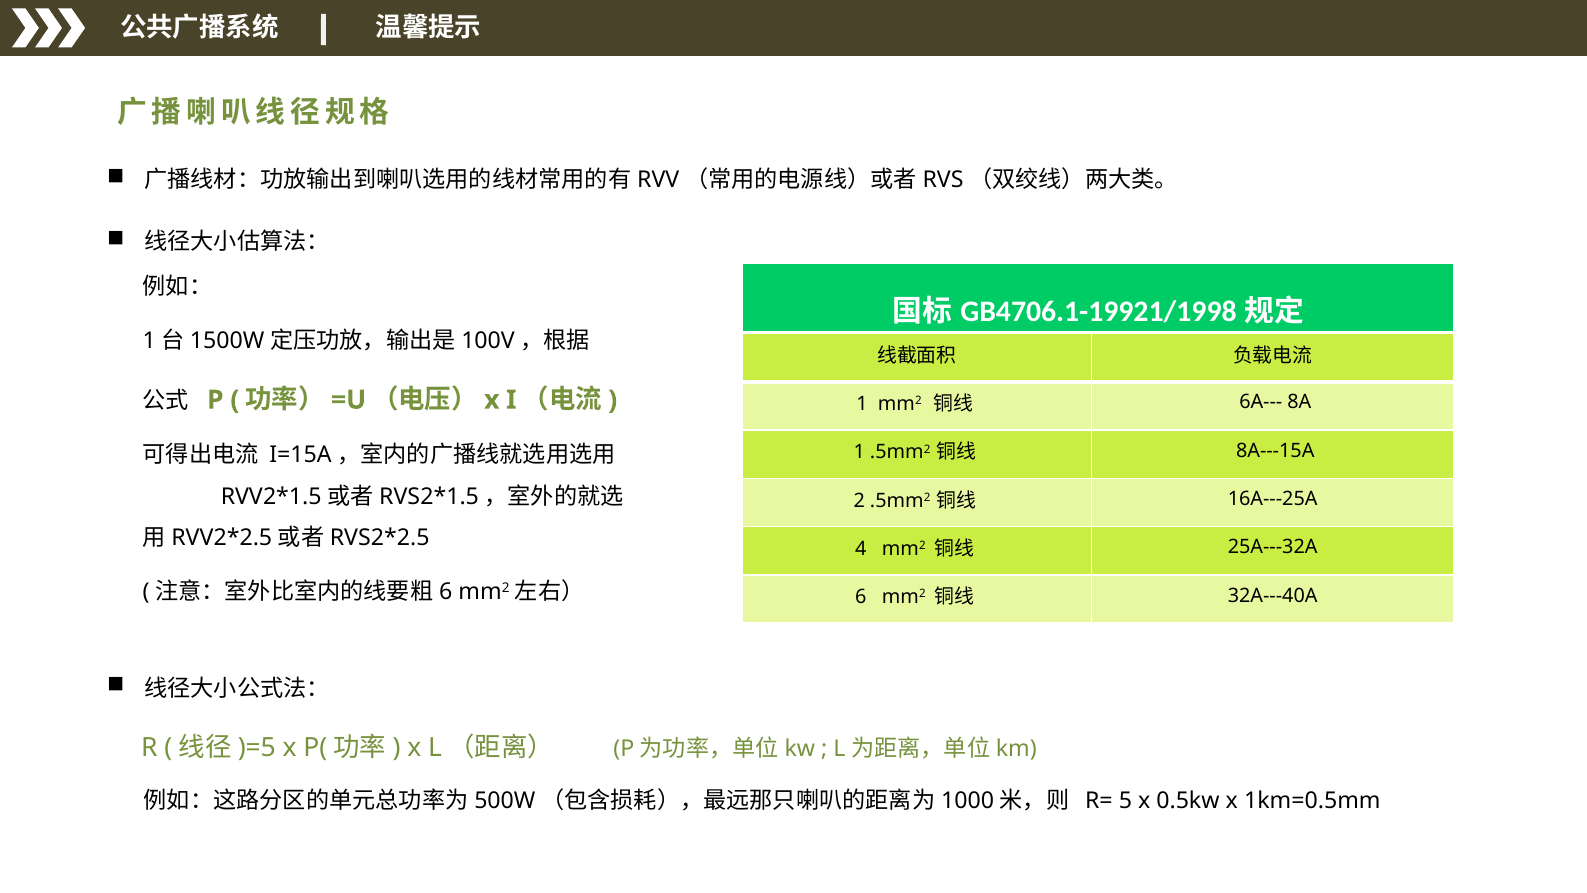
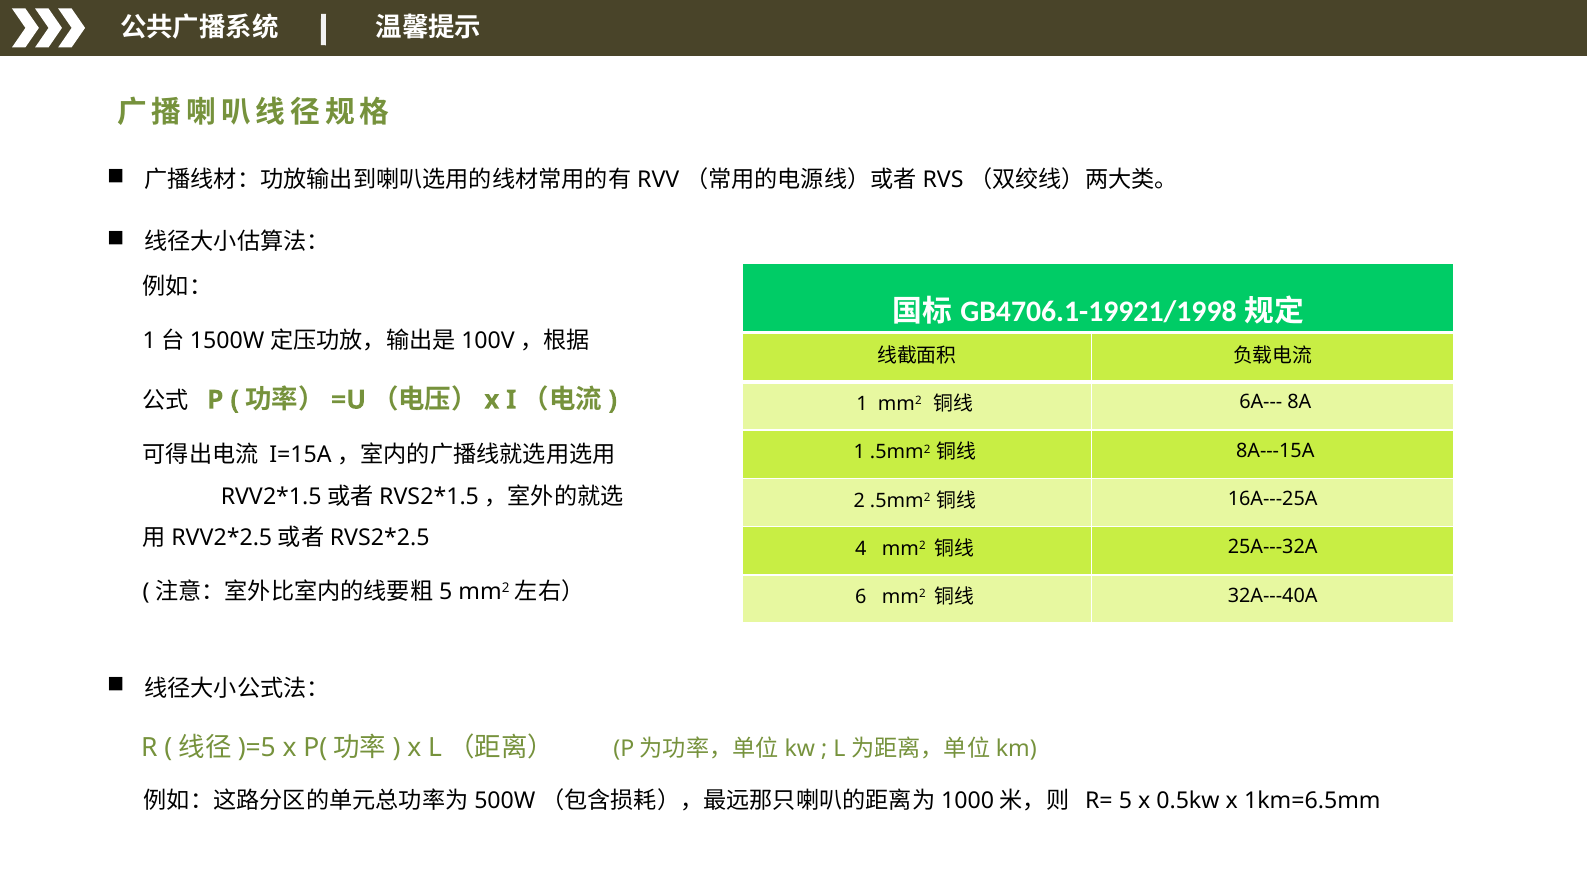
6 at (446, 591): 6 -> 5
1km=0.5mm: 1km=0.5mm -> 1km=6.5mm
